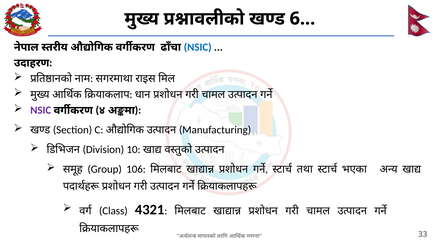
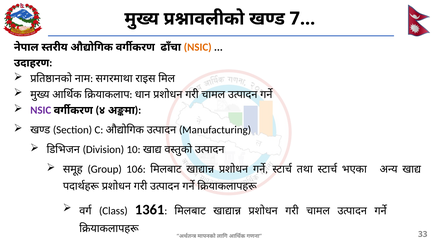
6: 6 -> 7
NSIC at (198, 47) colour: blue -> orange
4321: 4321 -> 1361
